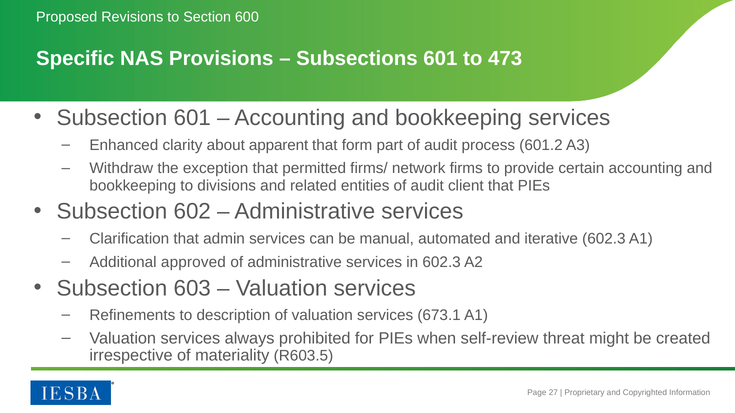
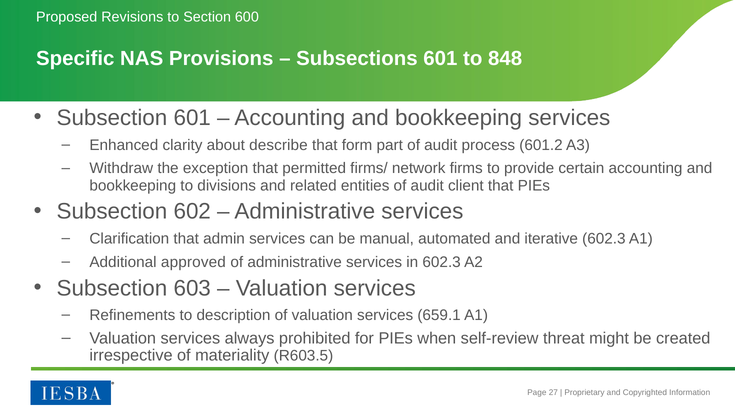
473: 473 -> 848
apparent: apparent -> describe
673.1: 673.1 -> 659.1
